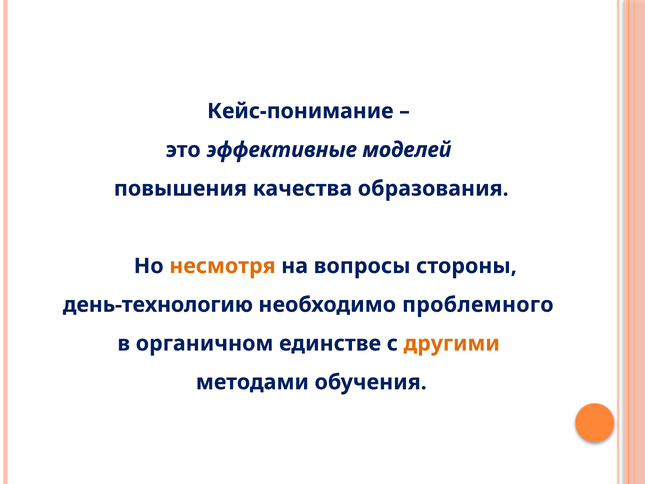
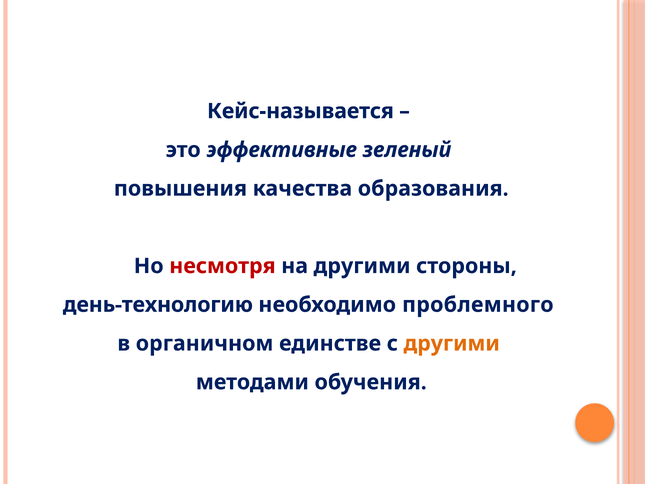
Кейс-понимание: Кейс-понимание -> Кейс-называется
моделей: моделей -> зеленый
несмотря colour: orange -> red
на вопросы: вопросы -> другими
